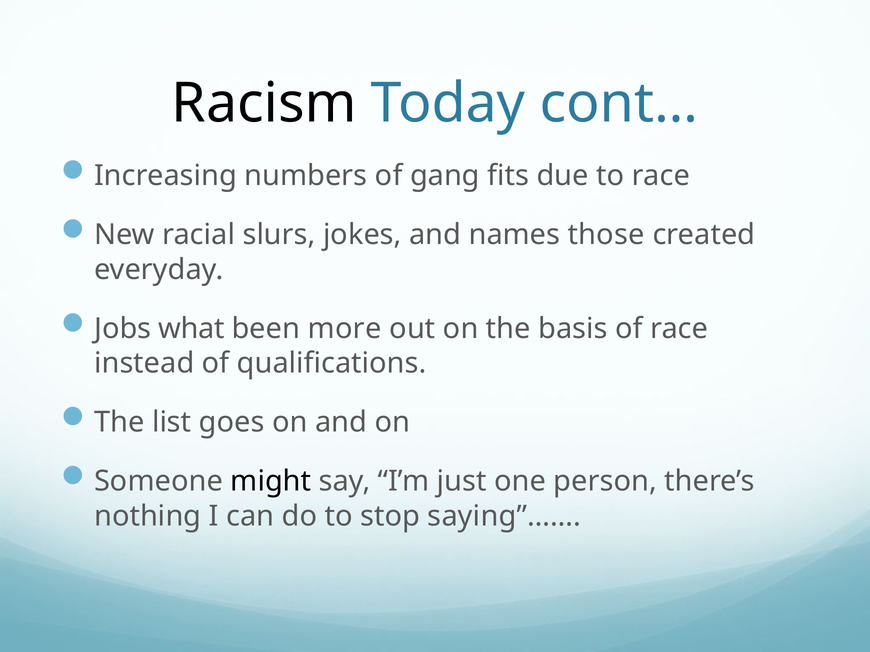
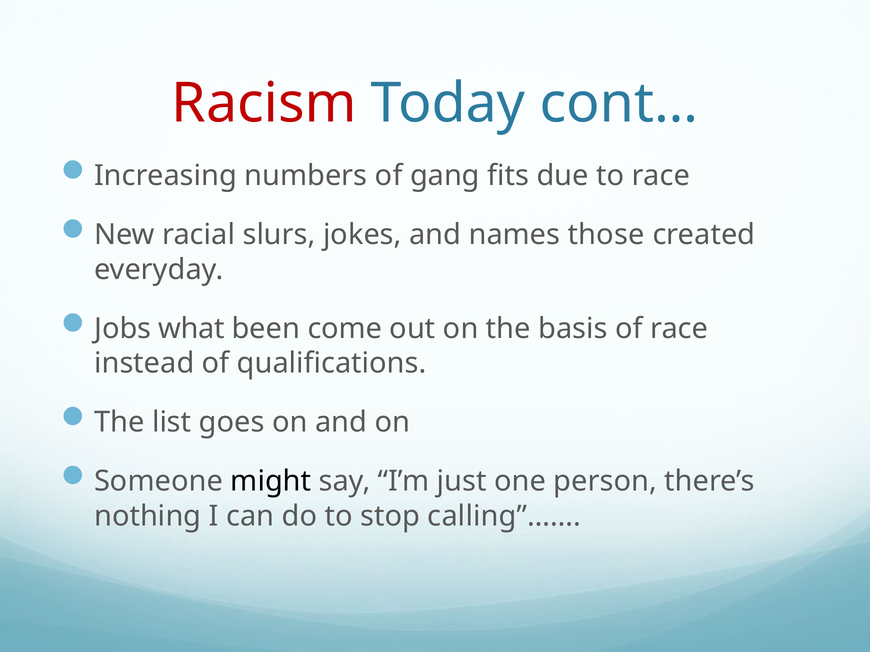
Racism colour: black -> red
more: more -> come
saying”……: saying”…… -> calling”……
